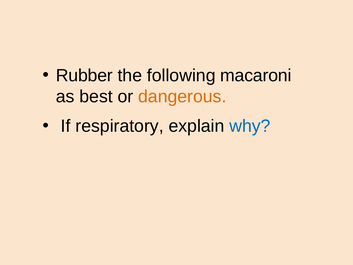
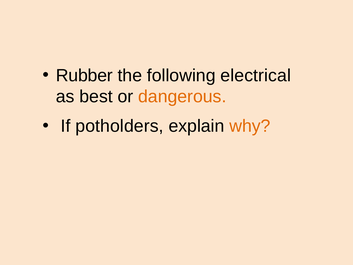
macaroni: macaroni -> electrical
respiratory: respiratory -> potholders
why colour: blue -> orange
